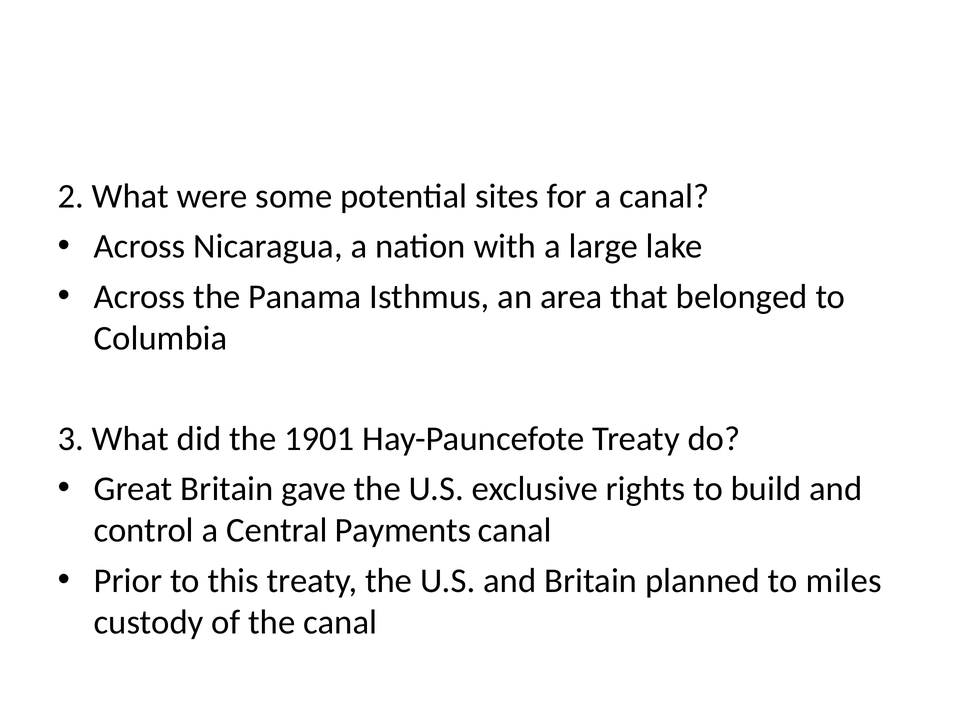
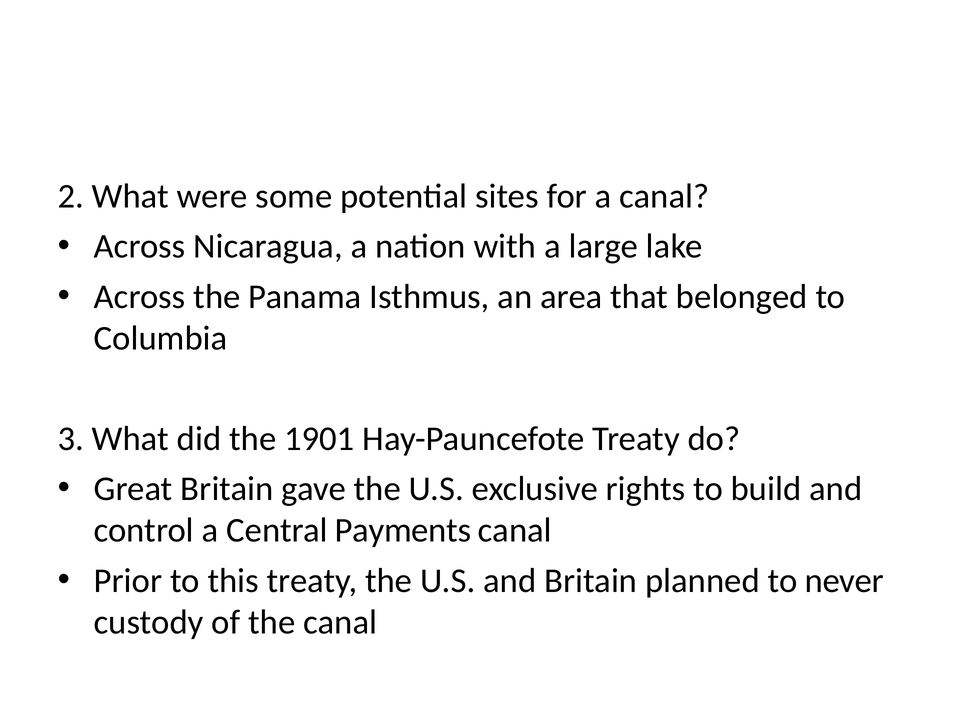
miles: miles -> never
